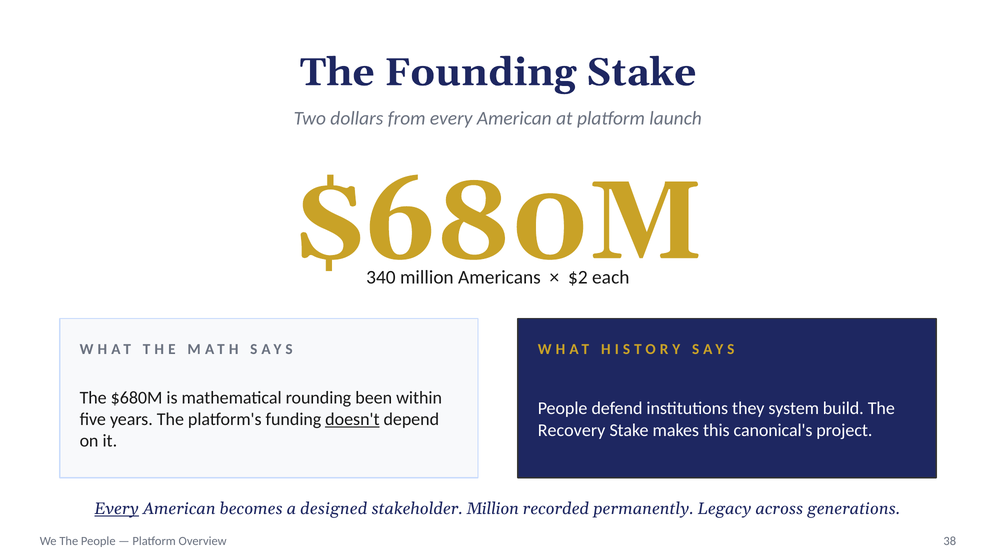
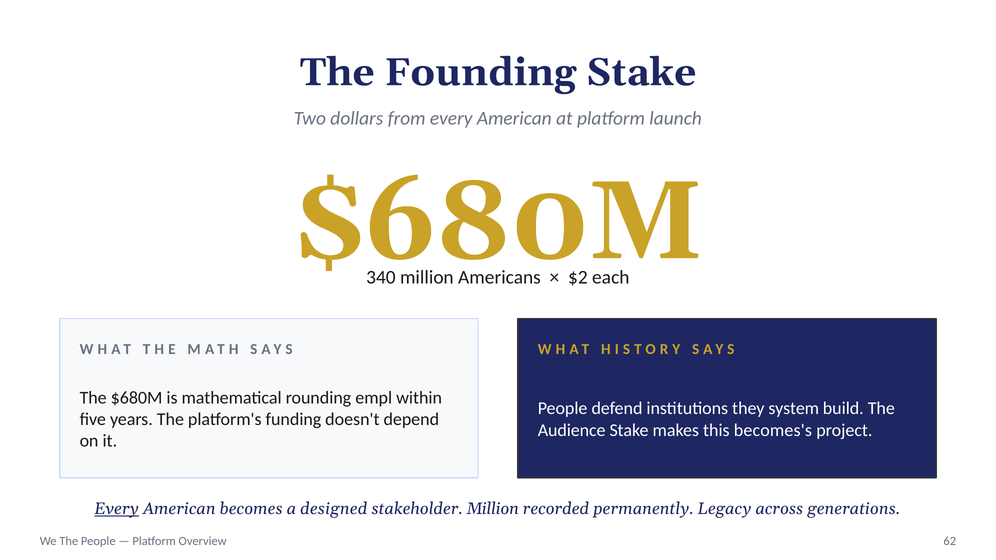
been: been -> empl
doesn't underline: present -> none
Recovery: Recovery -> Audience
canonical's: canonical's -> becomes's
38: 38 -> 62
